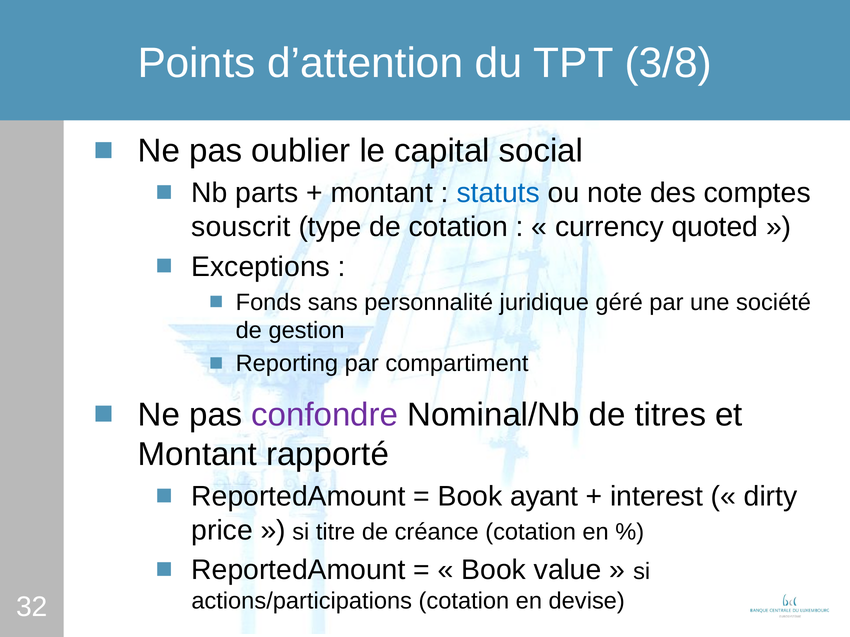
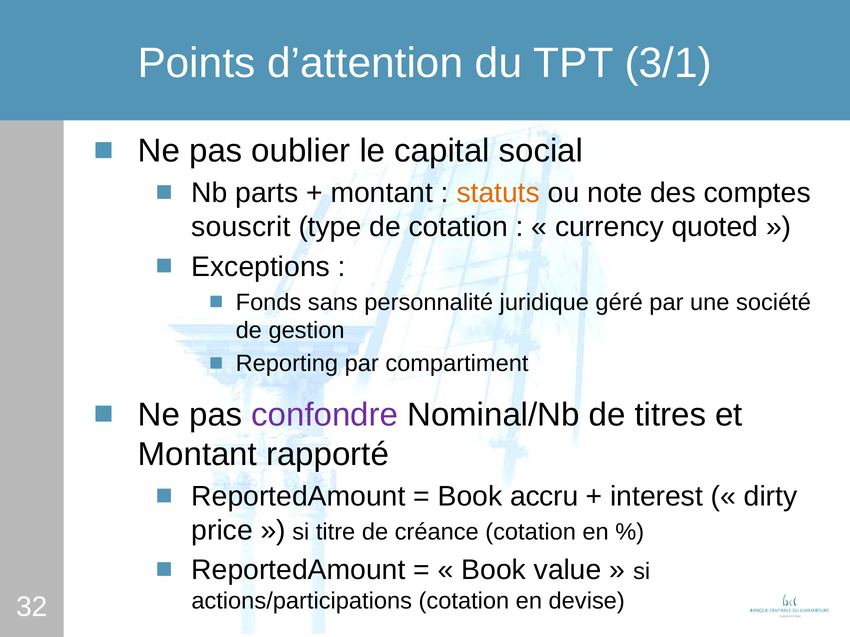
3/8: 3/8 -> 3/1
statuts colour: blue -> orange
ayant: ayant -> accru
